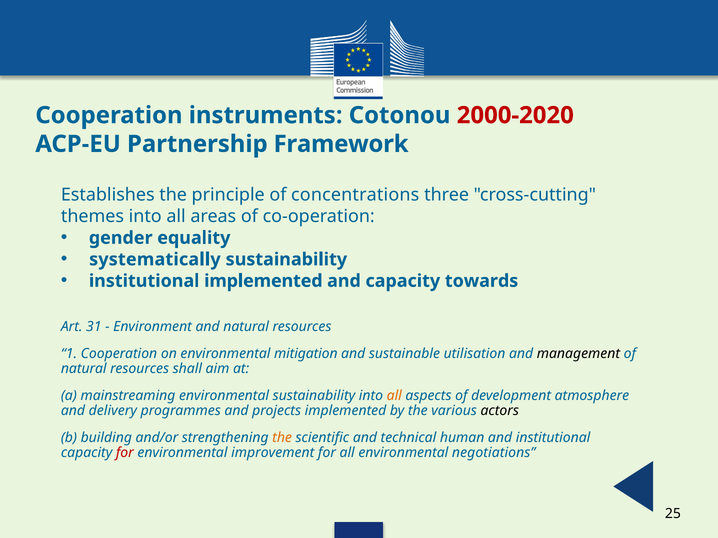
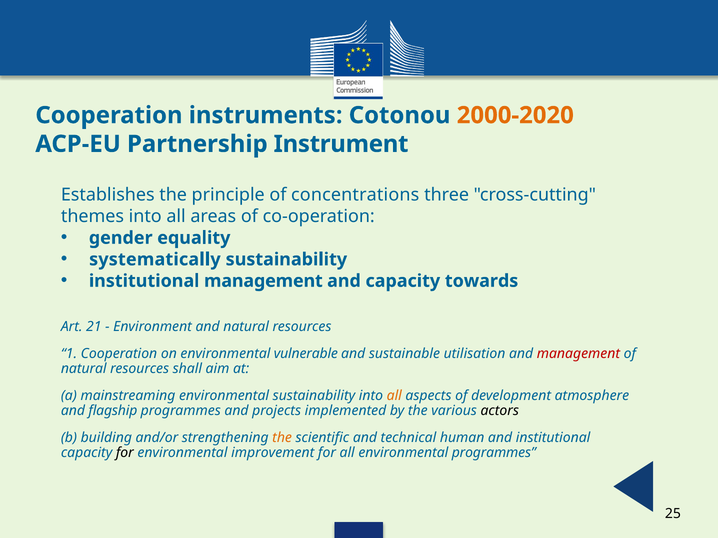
2000-2020 colour: red -> orange
Framework: Framework -> Instrument
institutional implemented: implemented -> management
31: 31 -> 21
mitigation: mitigation -> vulnerable
management at (578, 354) colour: black -> red
delivery: delivery -> flagship
for at (125, 453) colour: red -> black
environmental negotiations: negotiations -> programmes
